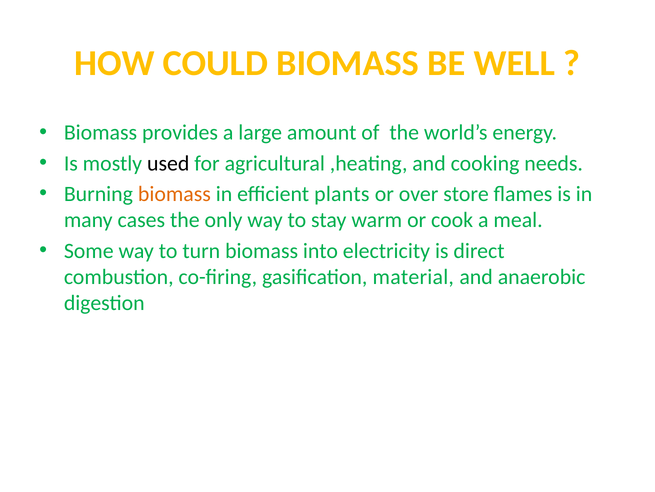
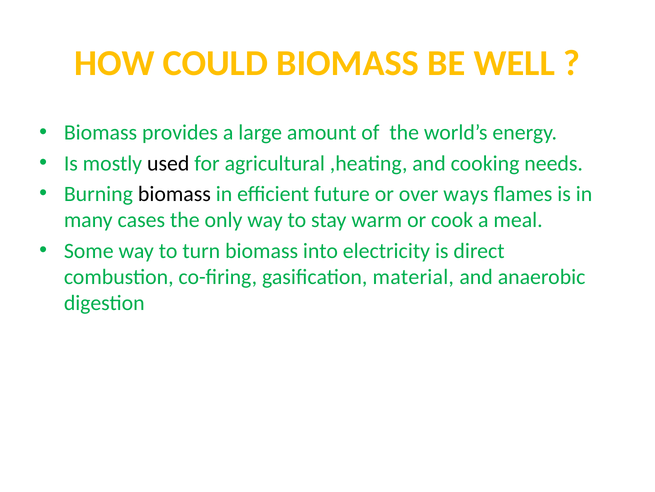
biomass at (174, 194) colour: orange -> black
plants: plants -> future
store: store -> ways
